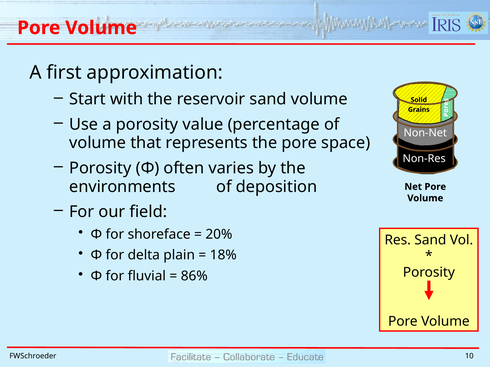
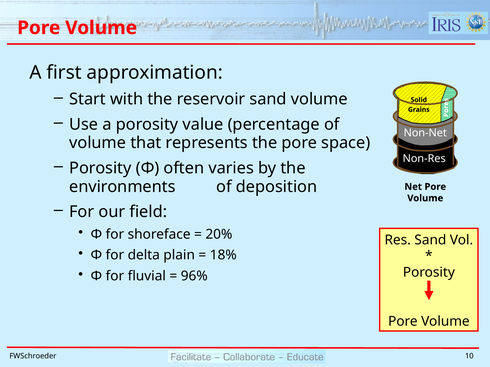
86%: 86% -> 96%
